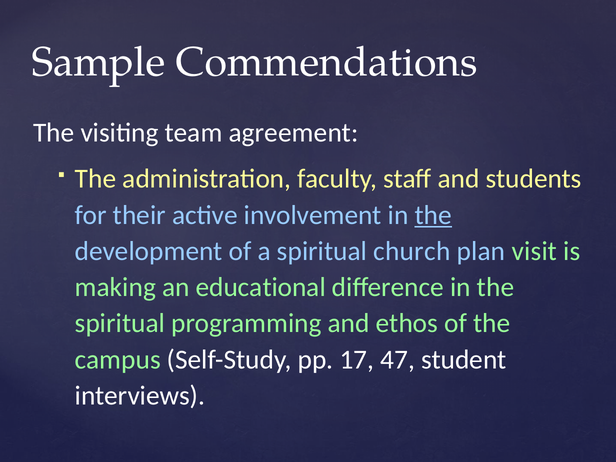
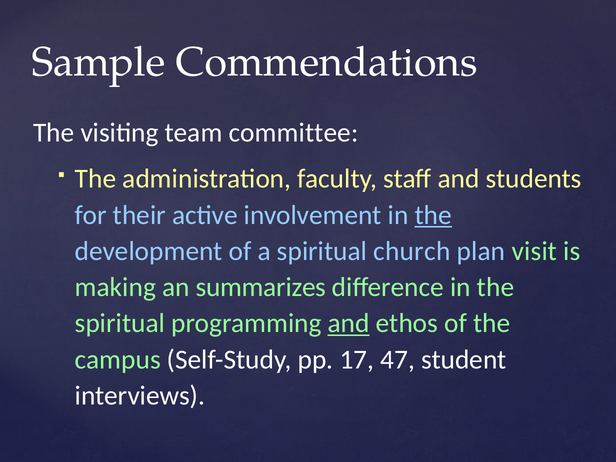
agreement: agreement -> committee
educational: educational -> summarizes
and at (349, 323) underline: none -> present
